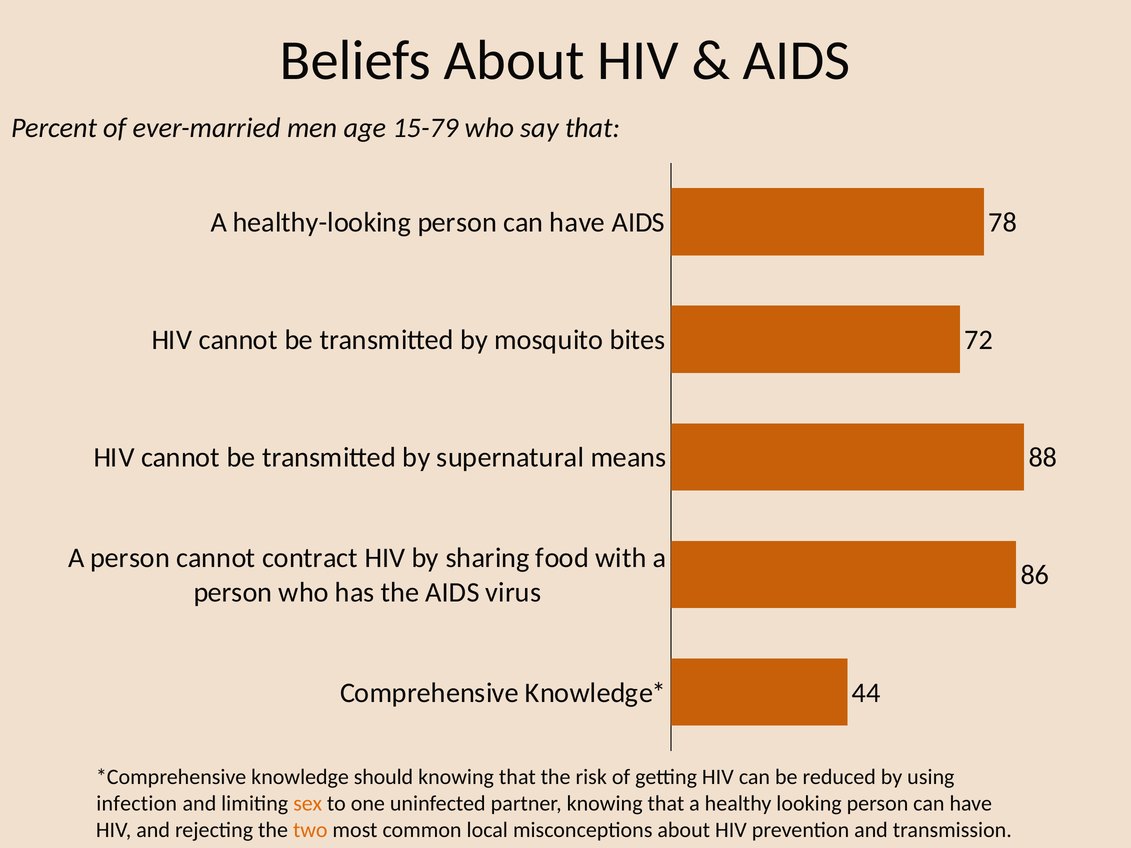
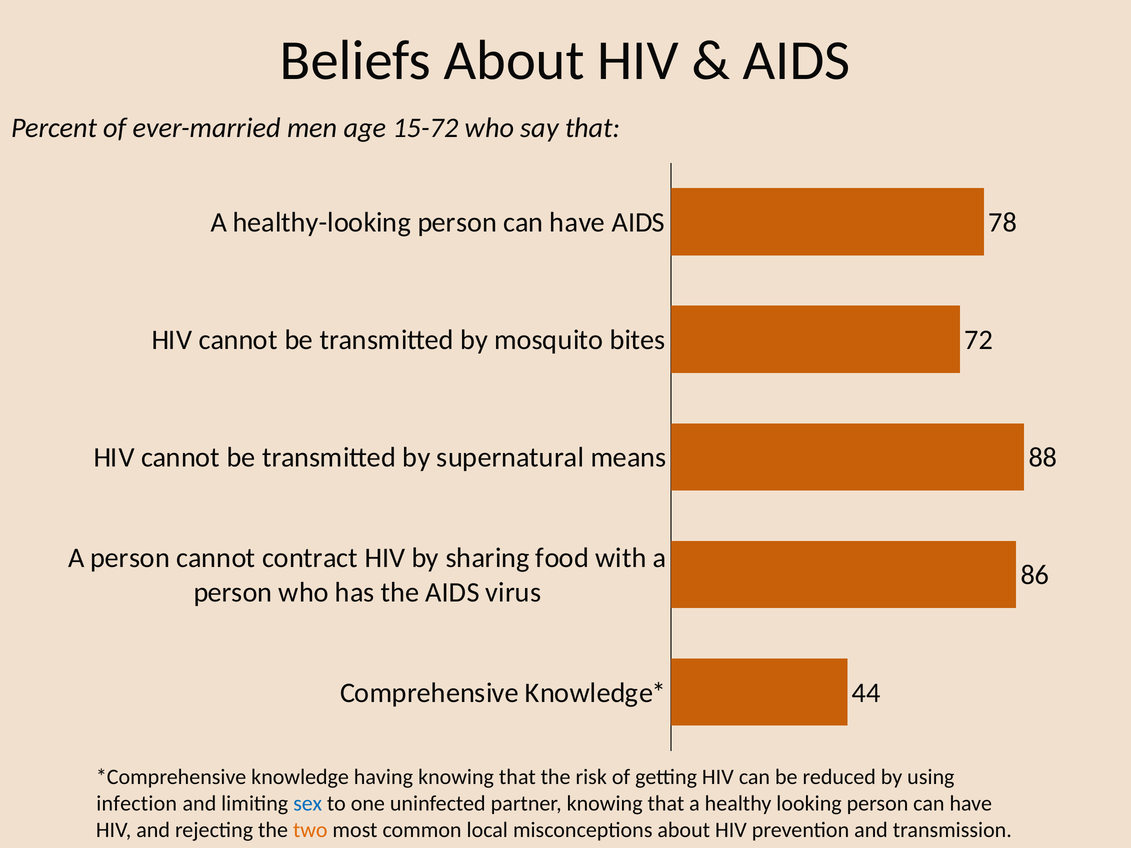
15-79: 15-79 -> 15-72
should: should -> having
sex colour: orange -> blue
